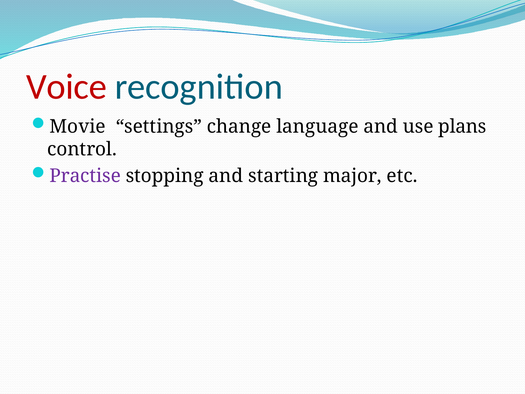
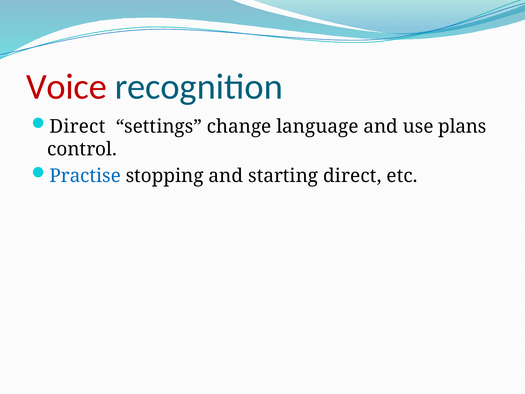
Movie at (78, 126): Movie -> Direct
Practise colour: purple -> blue
starting major: major -> direct
